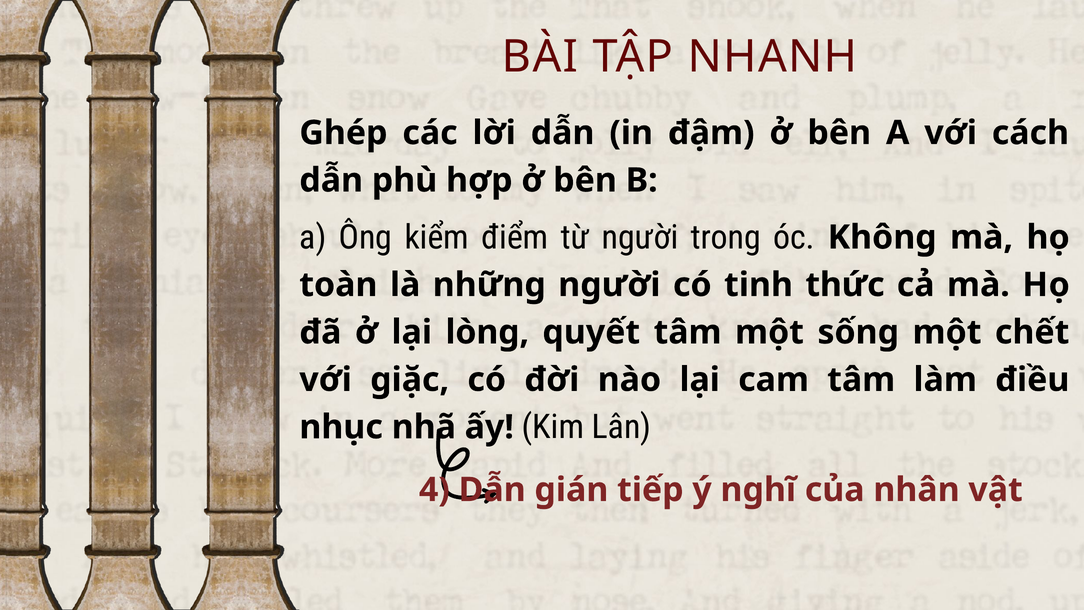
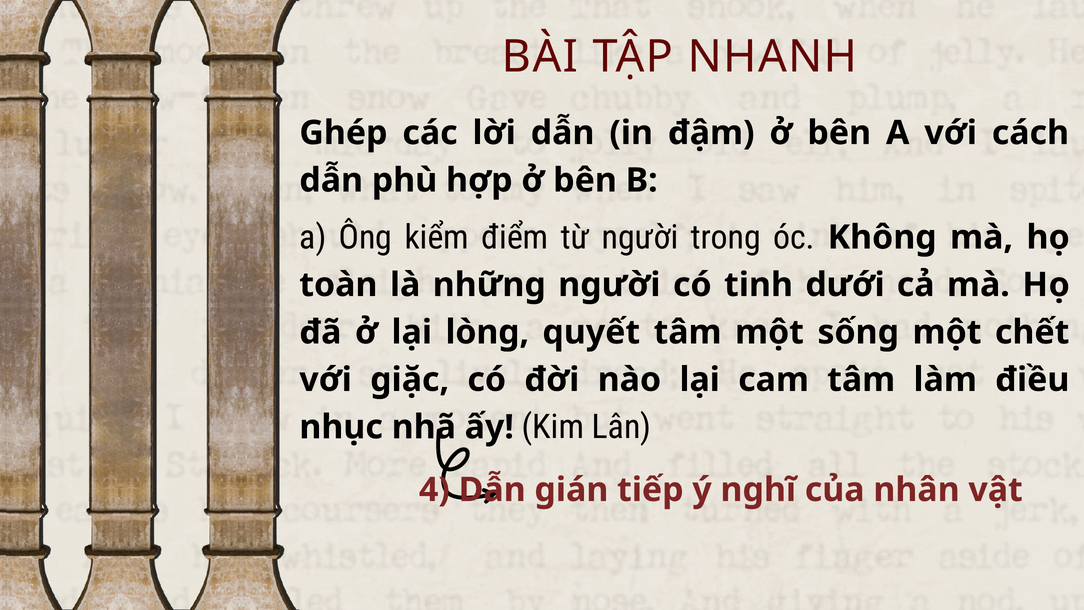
thức: thức -> dưới
